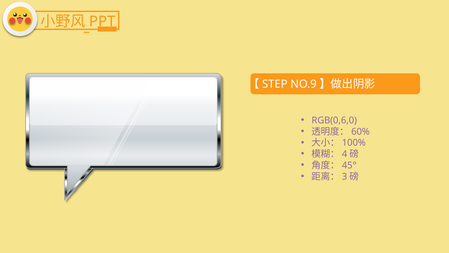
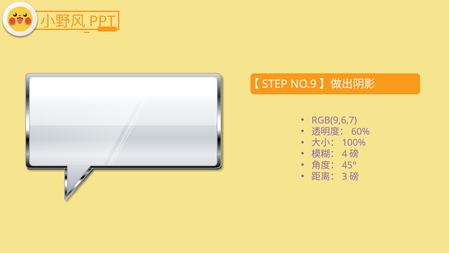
RGB(0,6,0: RGB(0,6,0 -> RGB(9,6,7
